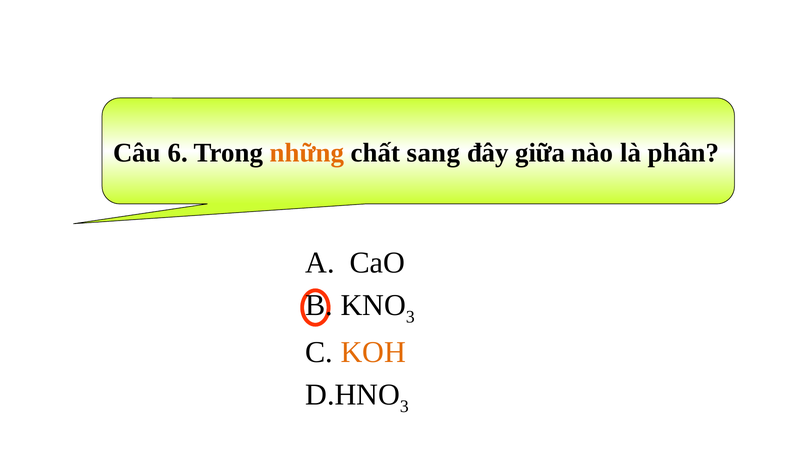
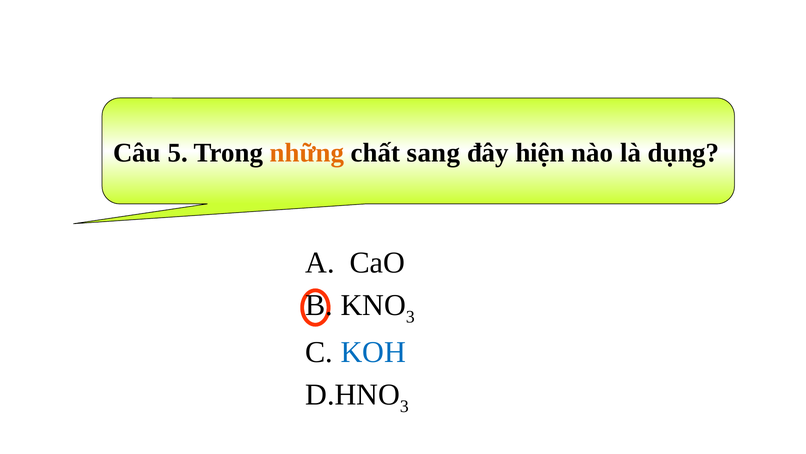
6: 6 -> 5
giữa: giữa -> hiện
phân: phân -> dụng
KOH colour: orange -> blue
